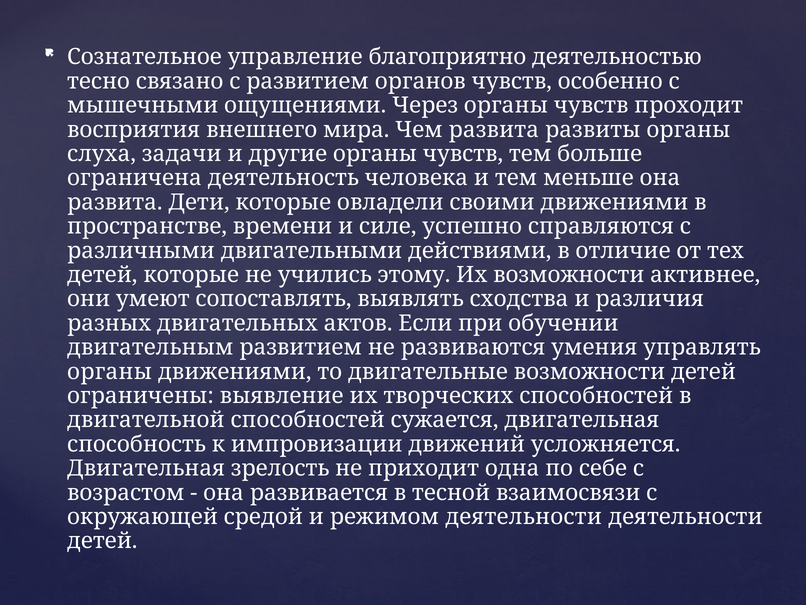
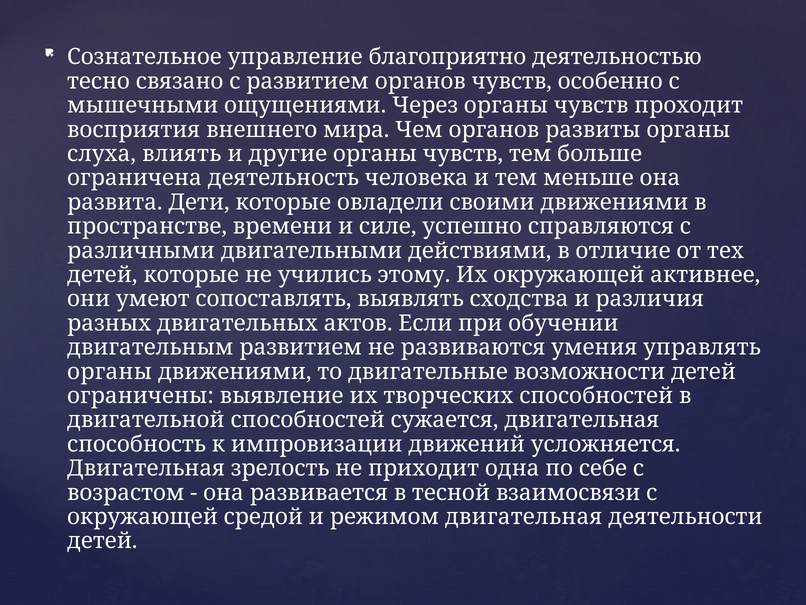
Чем развита: развита -> органов
задачи: задачи -> влиять
Их возможности: возможности -> окружающей
режимом деятельности: деятельности -> двигательная
